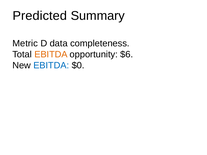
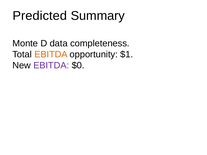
Metric: Metric -> Monte
$6: $6 -> $1
EBITDA at (51, 65) colour: blue -> purple
